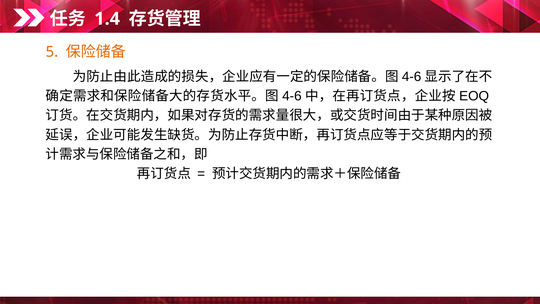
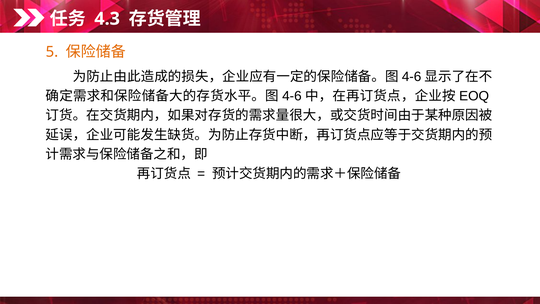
1.4: 1.4 -> 4.3
